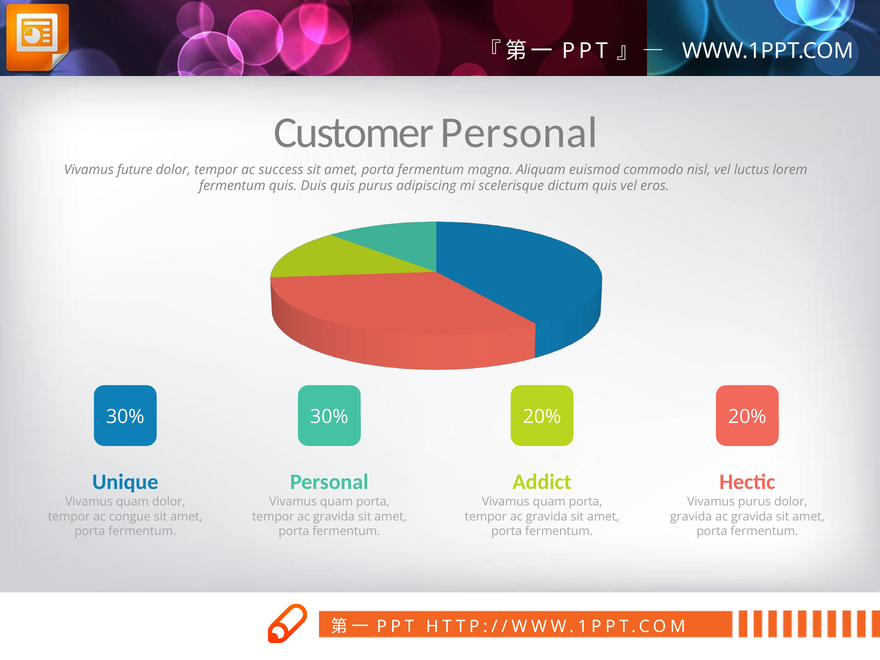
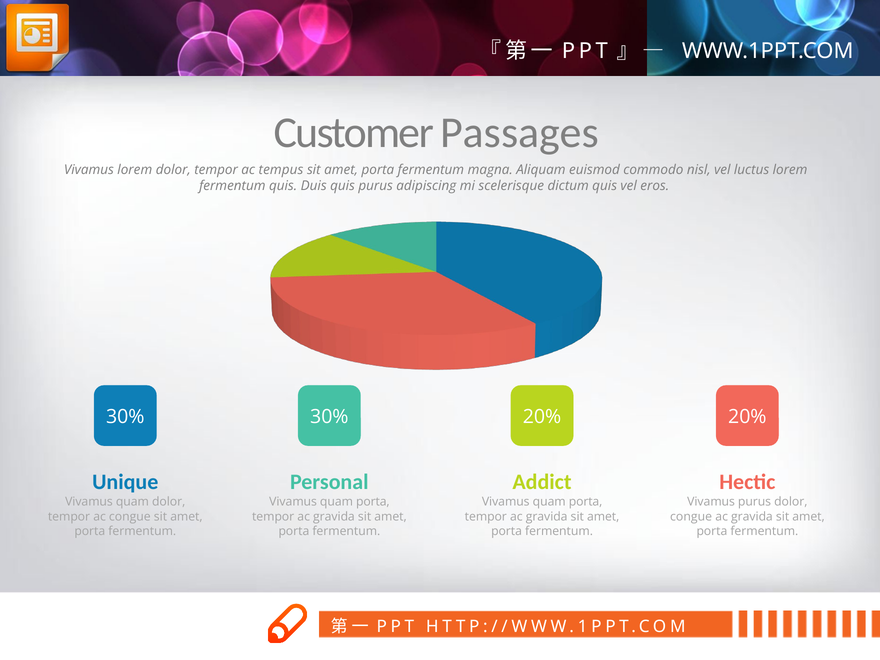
Customer Personal: Personal -> Passages
Vivamus future: future -> lorem
success: success -> tempus
gravida at (691, 517): gravida -> congue
